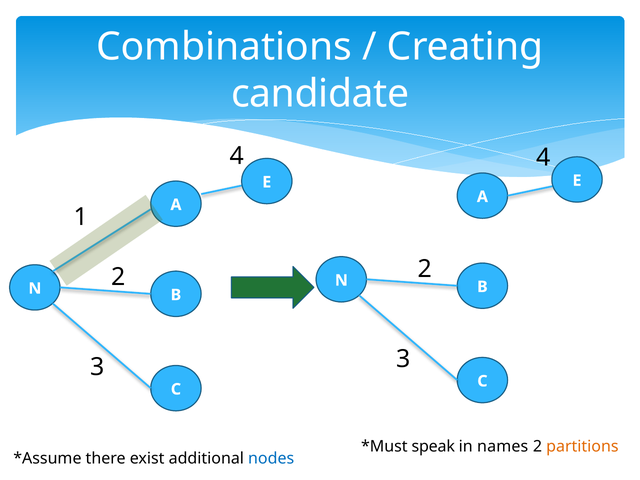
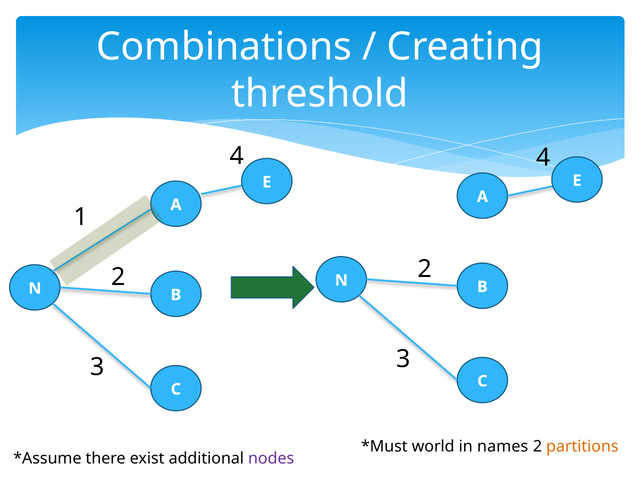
candidate: candidate -> threshold
speak: speak -> world
nodes colour: blue -> purple
